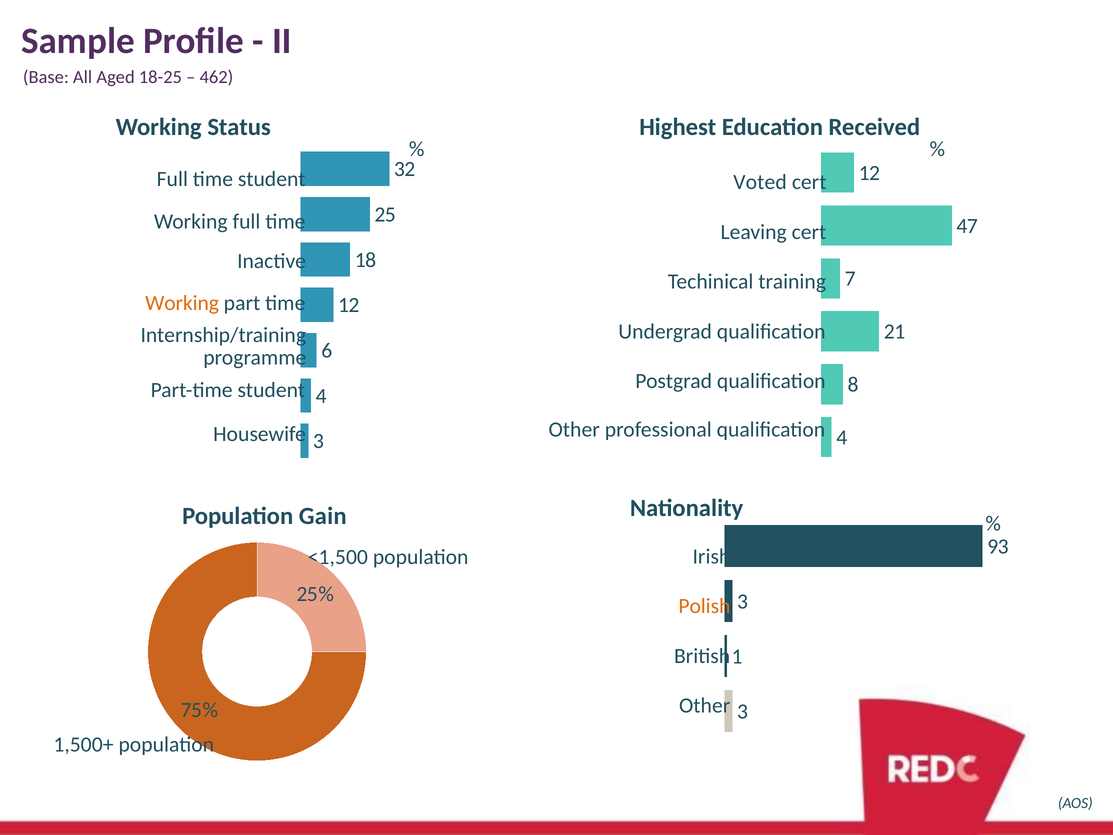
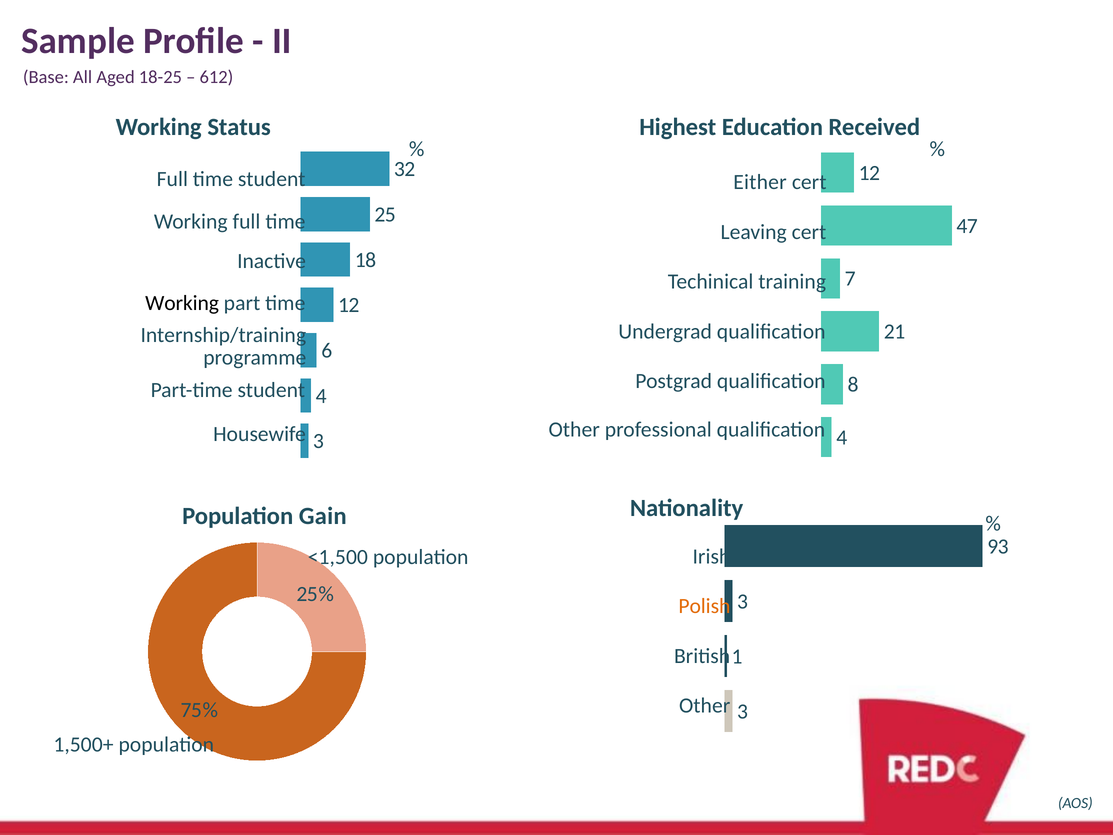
462: 462 -> 612
Voted: Voted -> Either
Working at (182, 303) colour: orange -> black
